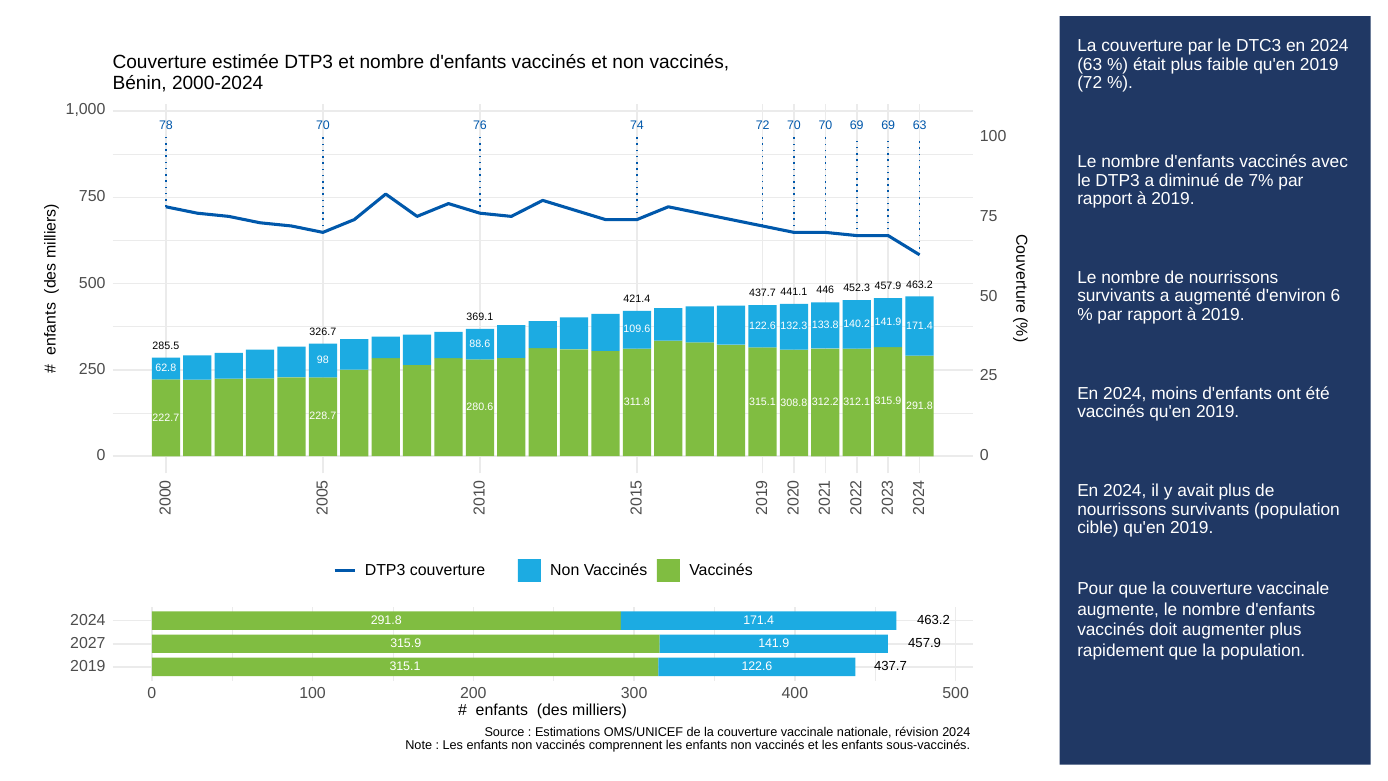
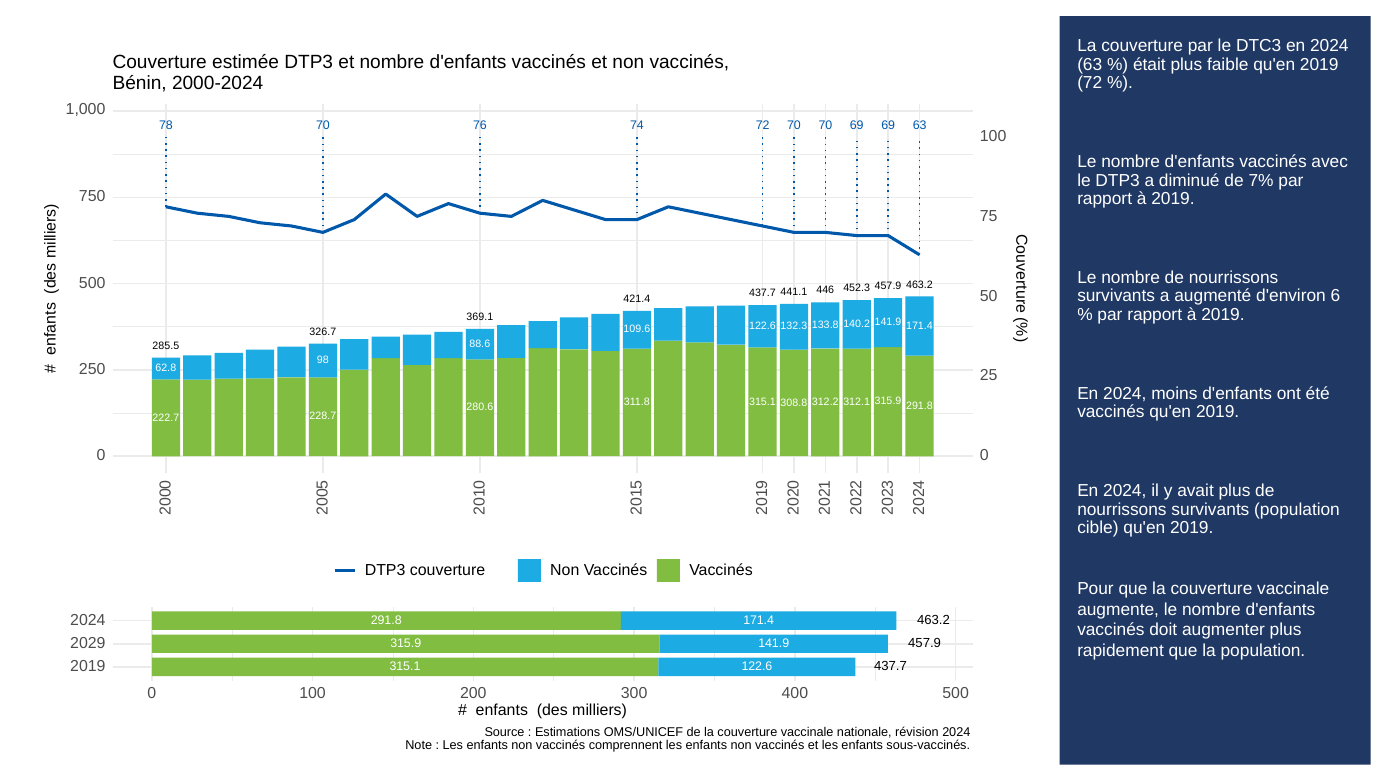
2027: 2027 -> 2029
